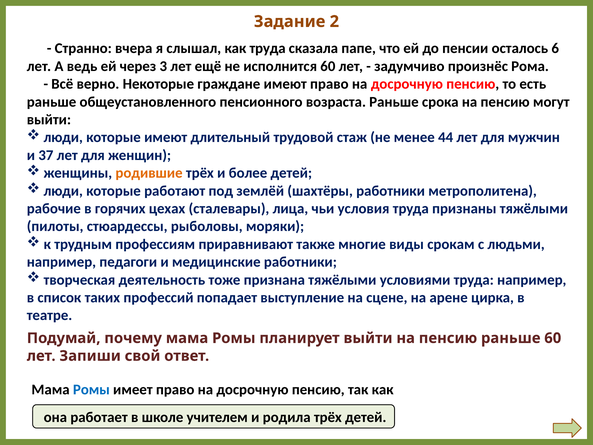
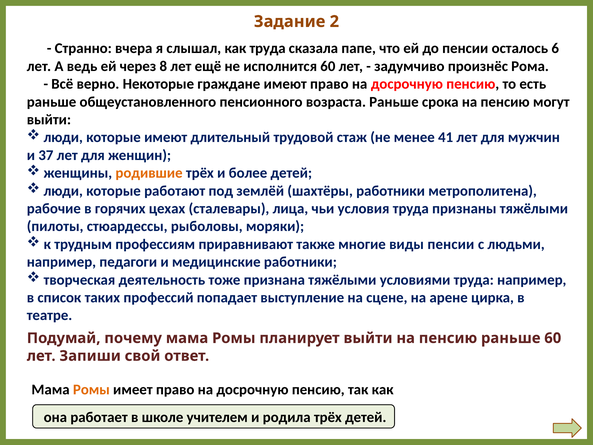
3: 3 -> 8
44: 44 -> 41
виды срокам: срокам -> пенсии
Ромы at (91, 389) colour: blue -> orange
